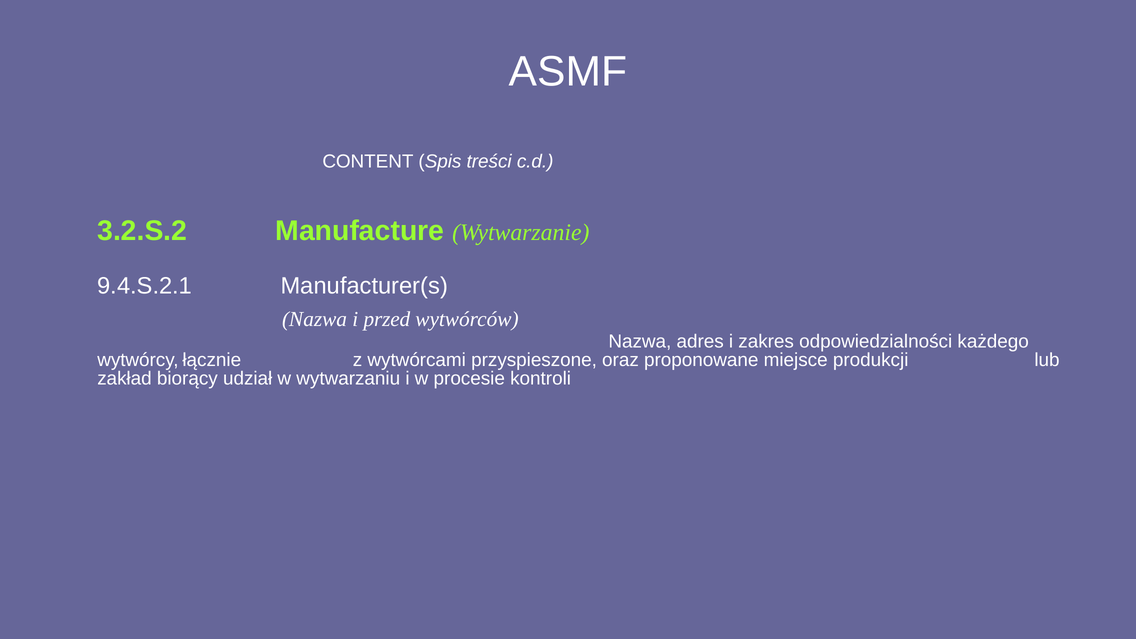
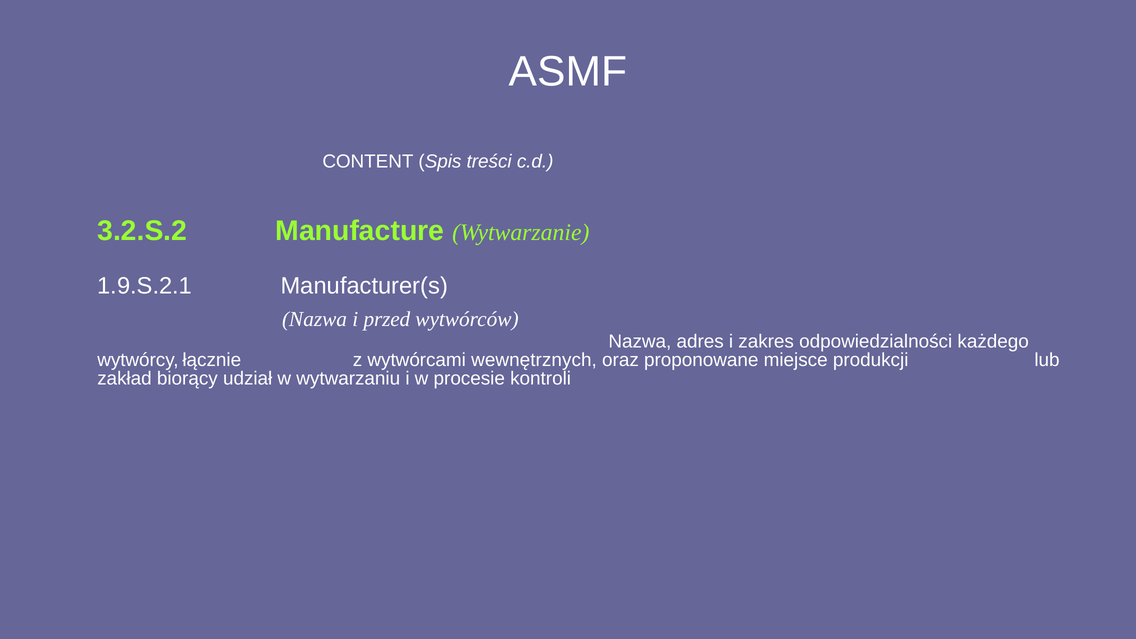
9.4.S.2.1: 9.4.S.2.1 -> 1.9.S.2.1
przyspieszone: przyspieszone -> wewnętrznych
